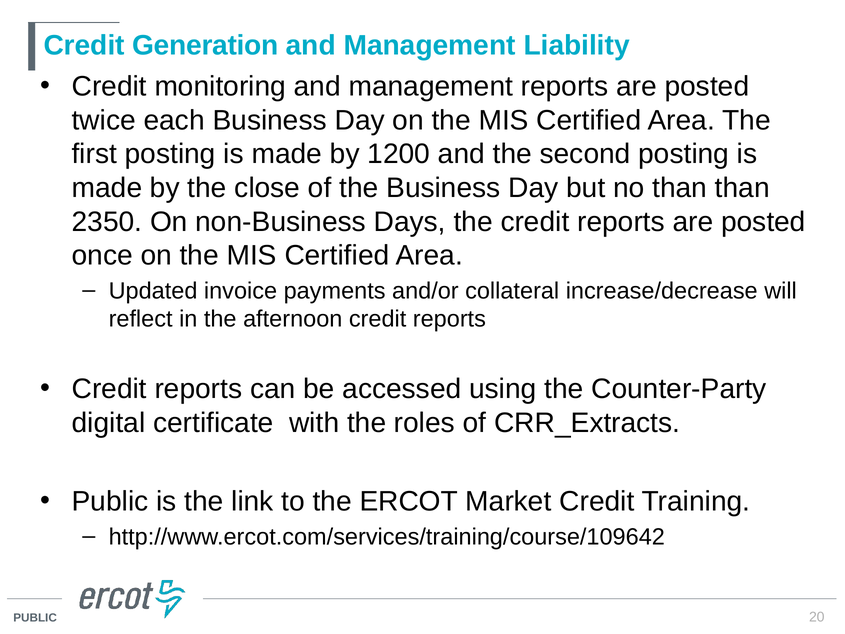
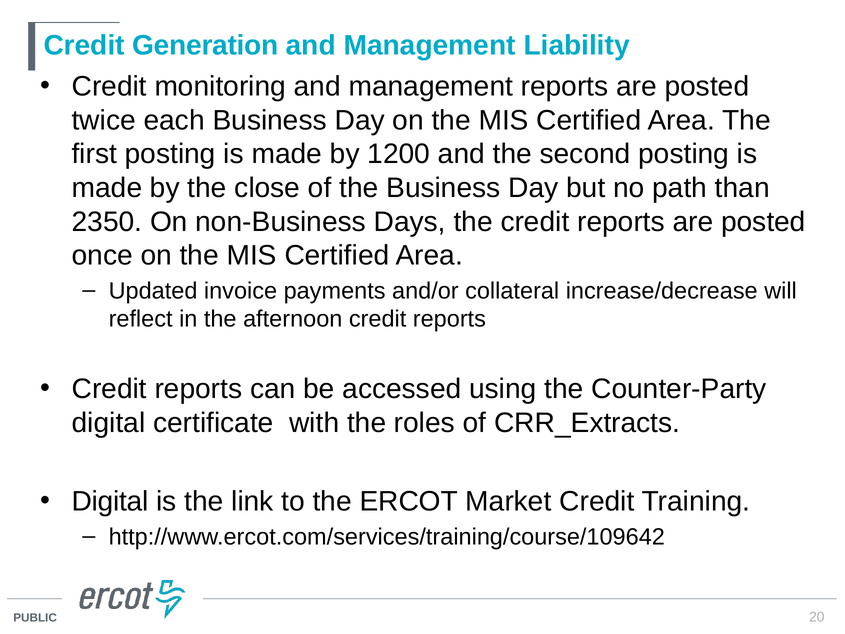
no than: than -> path
Public at (110, 501): Public -> Digital
